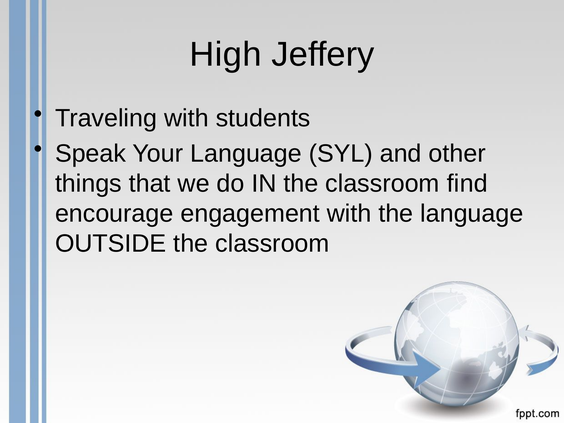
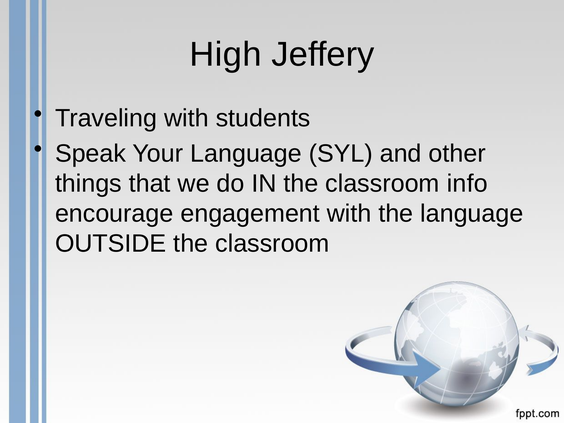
find: find -> info
